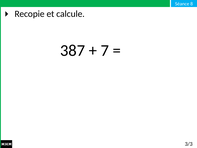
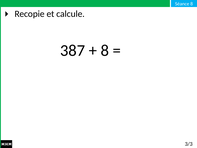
7 at (105, 50): 7 -> 8
